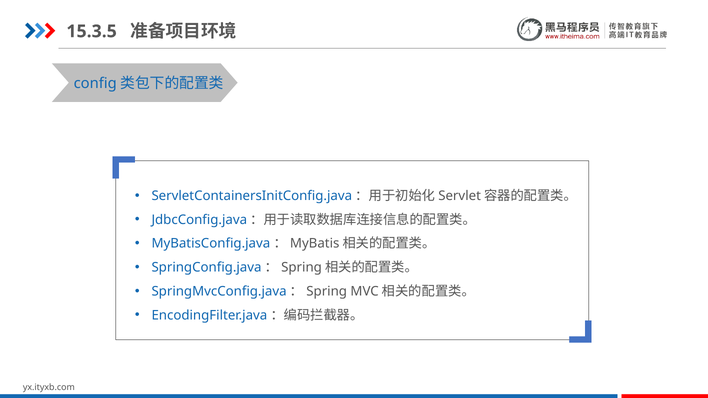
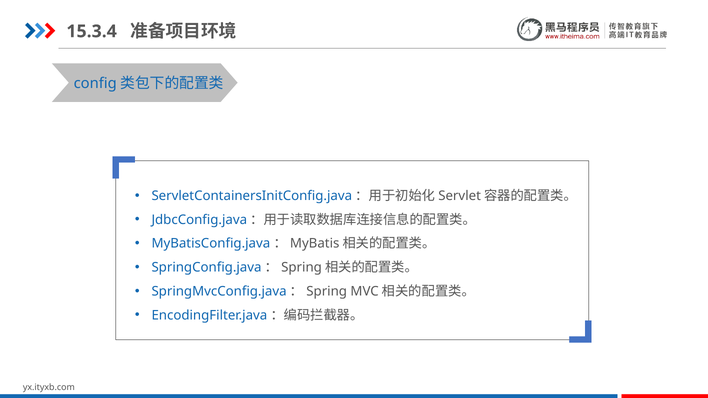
15.3.5: 15.3.5 -> 15.3.4
